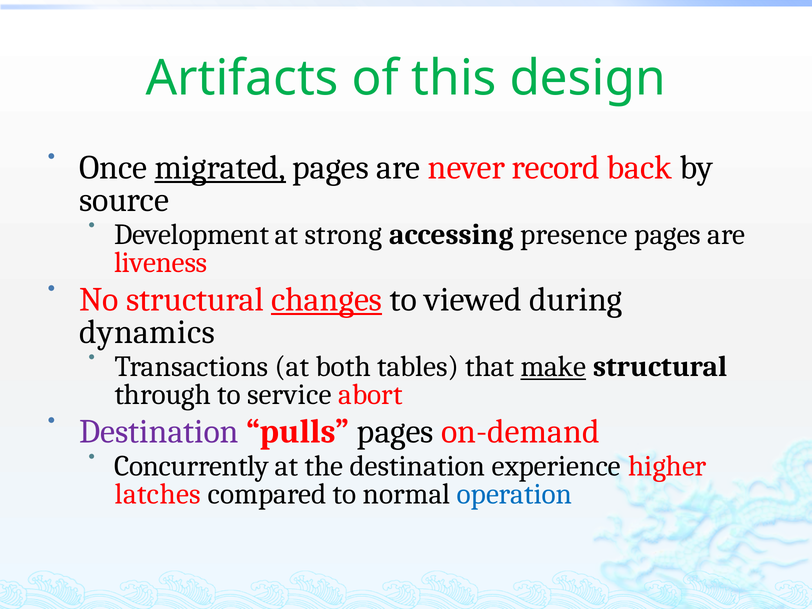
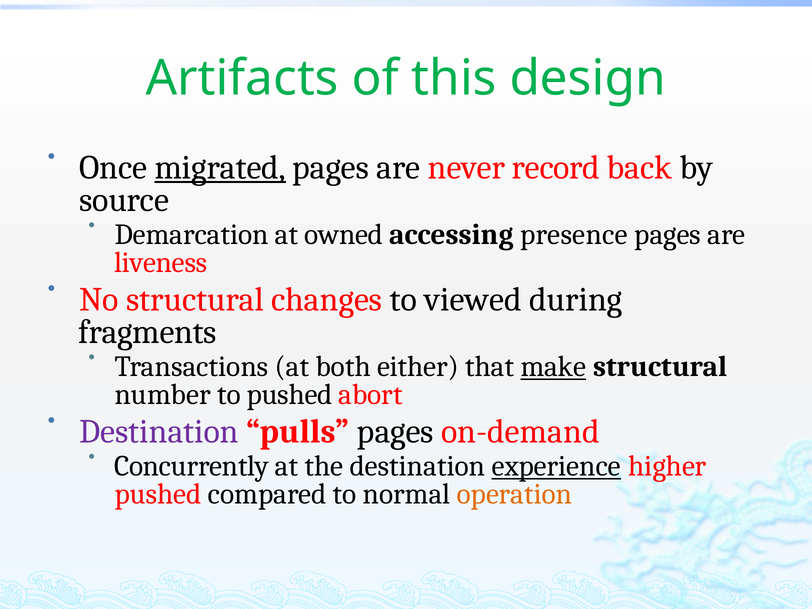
Development: Development -> Demarcation
strong: strong -> owned
changes underline: present -> none
dynamics: dynamics -> fragments
tables: tables -> either
through: through -> number
to service: service -> pushed
experience underline: none -> present
latches at (158, 494): latches -> pushed
operation colour: blue -> orange
